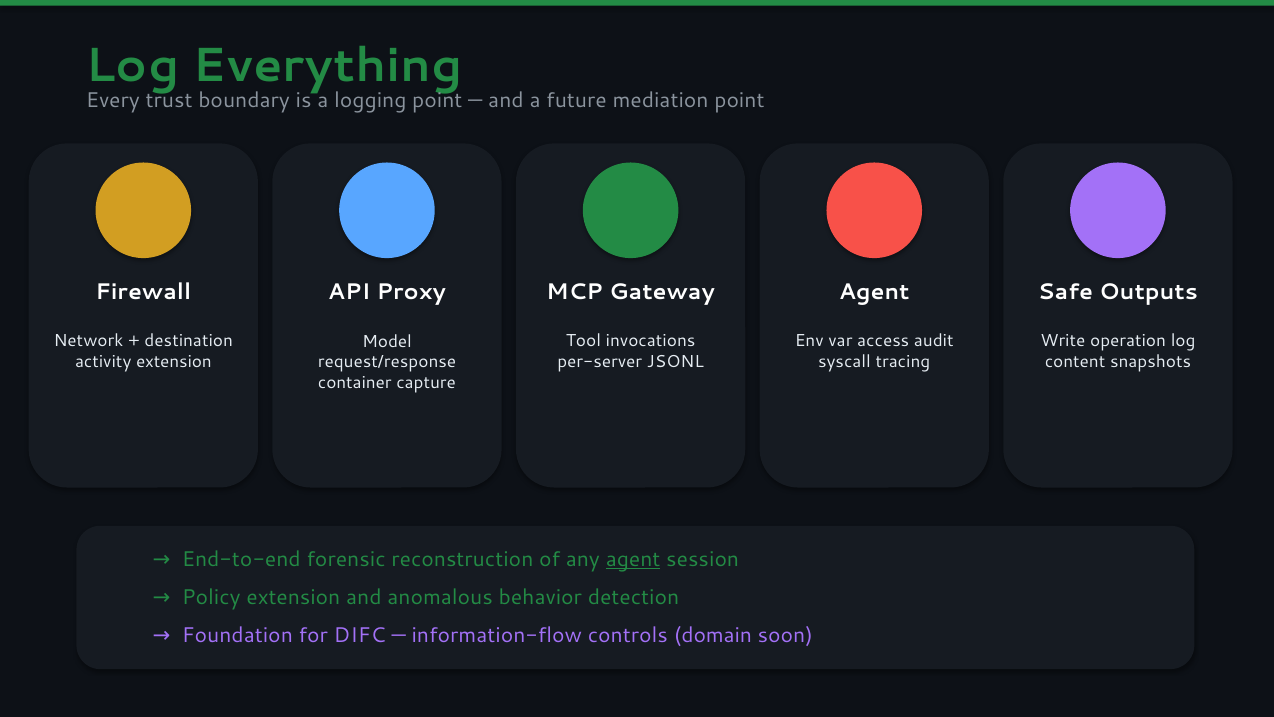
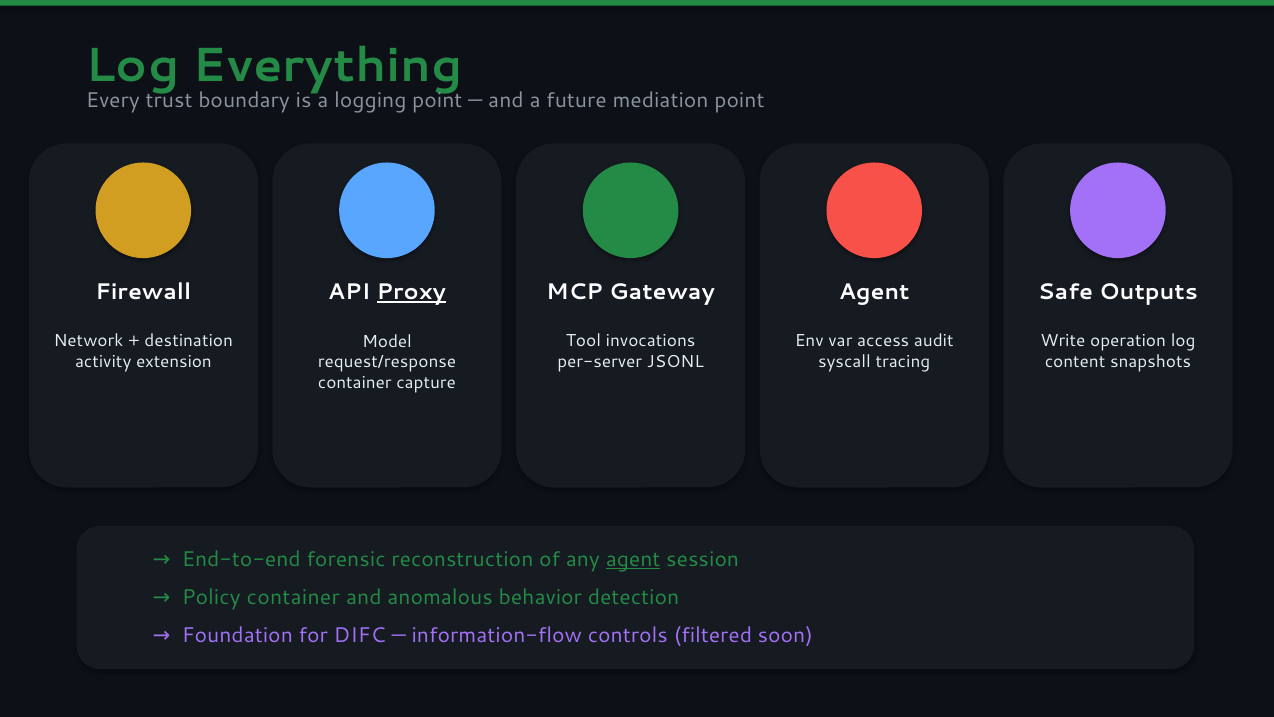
Proxy underline: none -> present
Policy extension: extension -> container
domain: domain -> filtered
